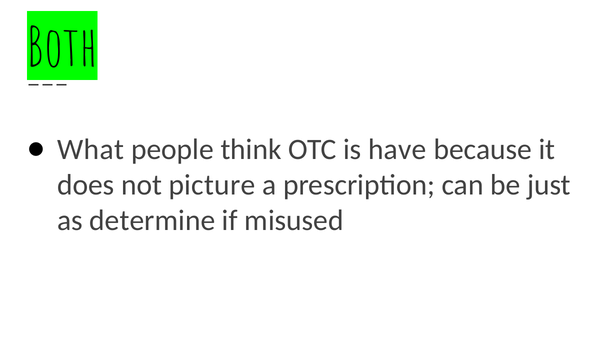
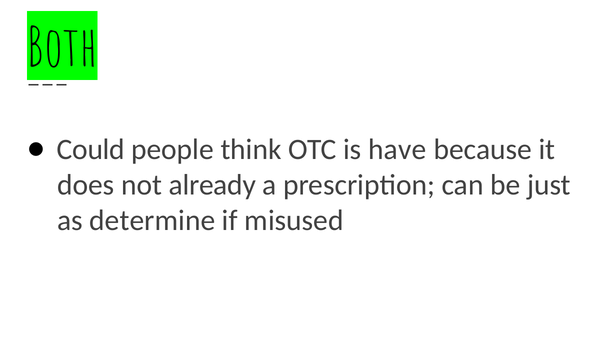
What: What -> Could
picture: picture -> already
